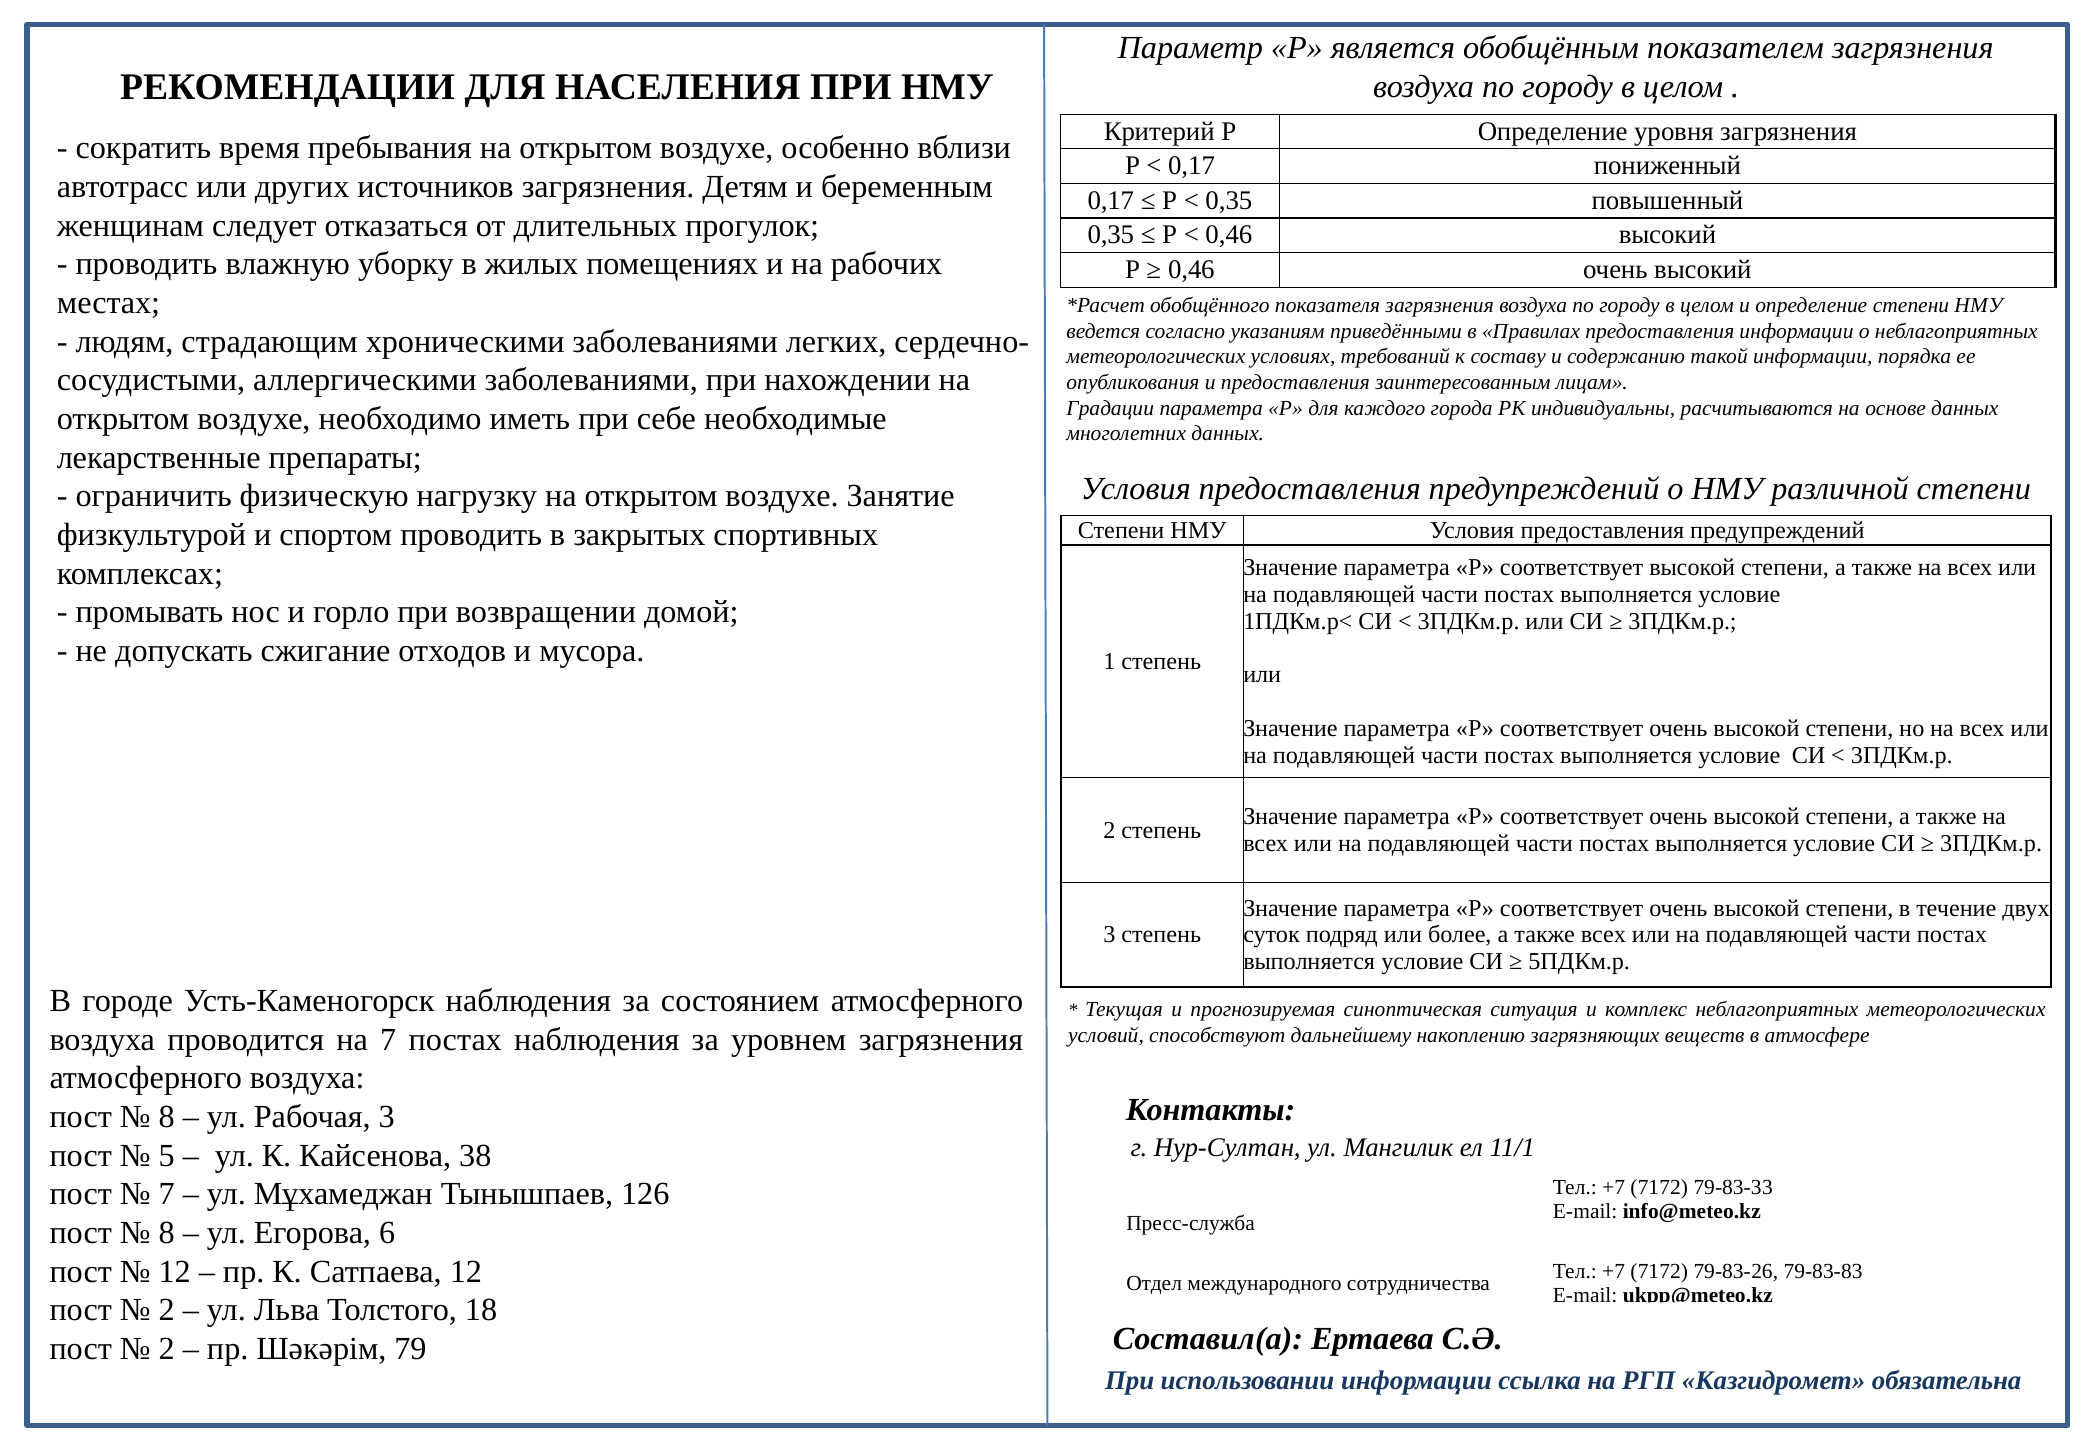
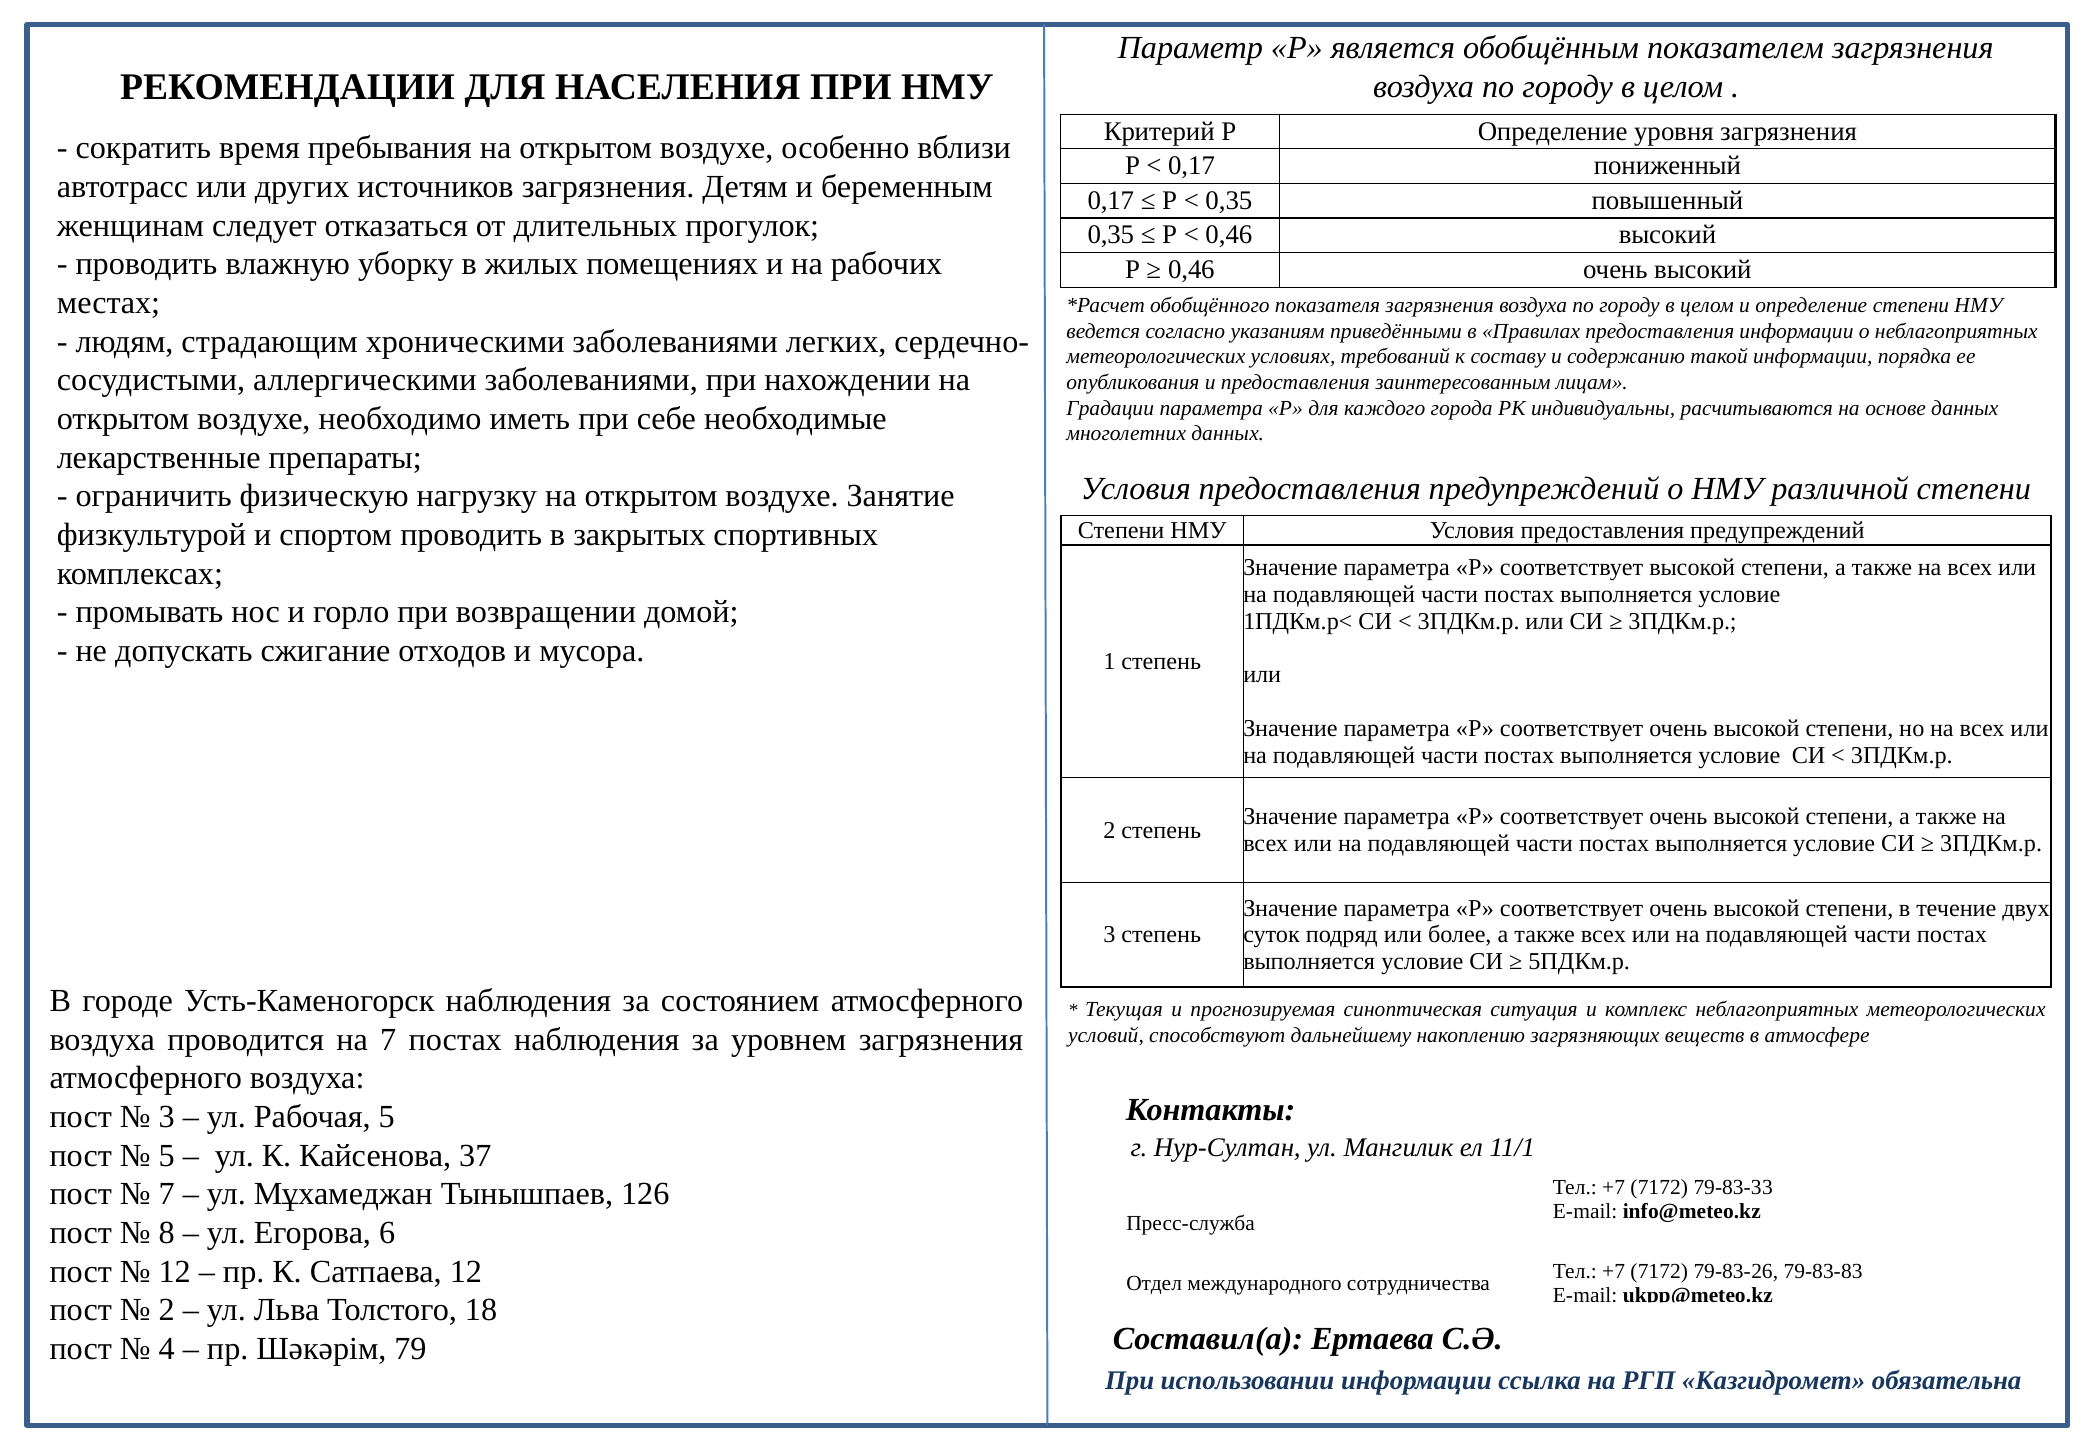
8 at (167, 1117): 8 -> 3
Рабочая 3: 3 -> 5
38: 38 -> 37
2 at (167, 1349): 2 -> 4
